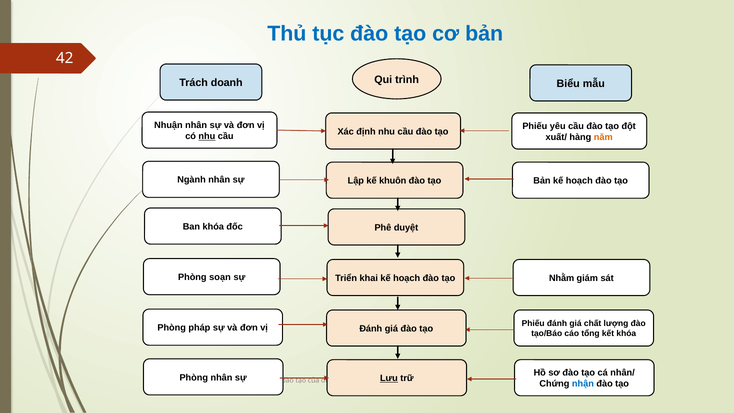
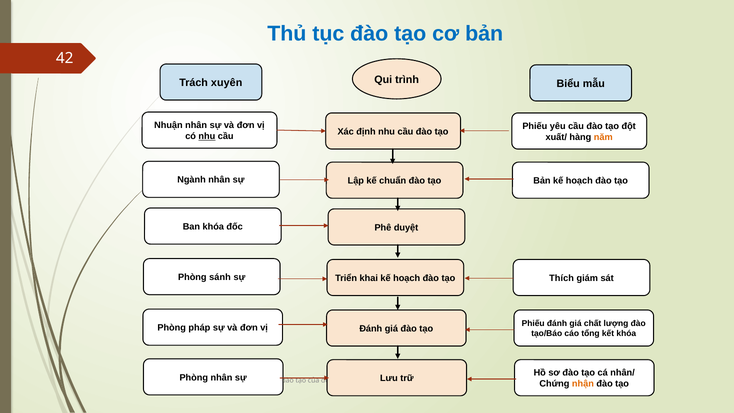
Trách doanh: doanh -> xuyên
khuôn: khuôn -> chuẩn
soạn: soạn -> sánh
Nhằm: Nhằm -> Thích
Lưu underline: present -> none
nhận colour: blue -> orange
